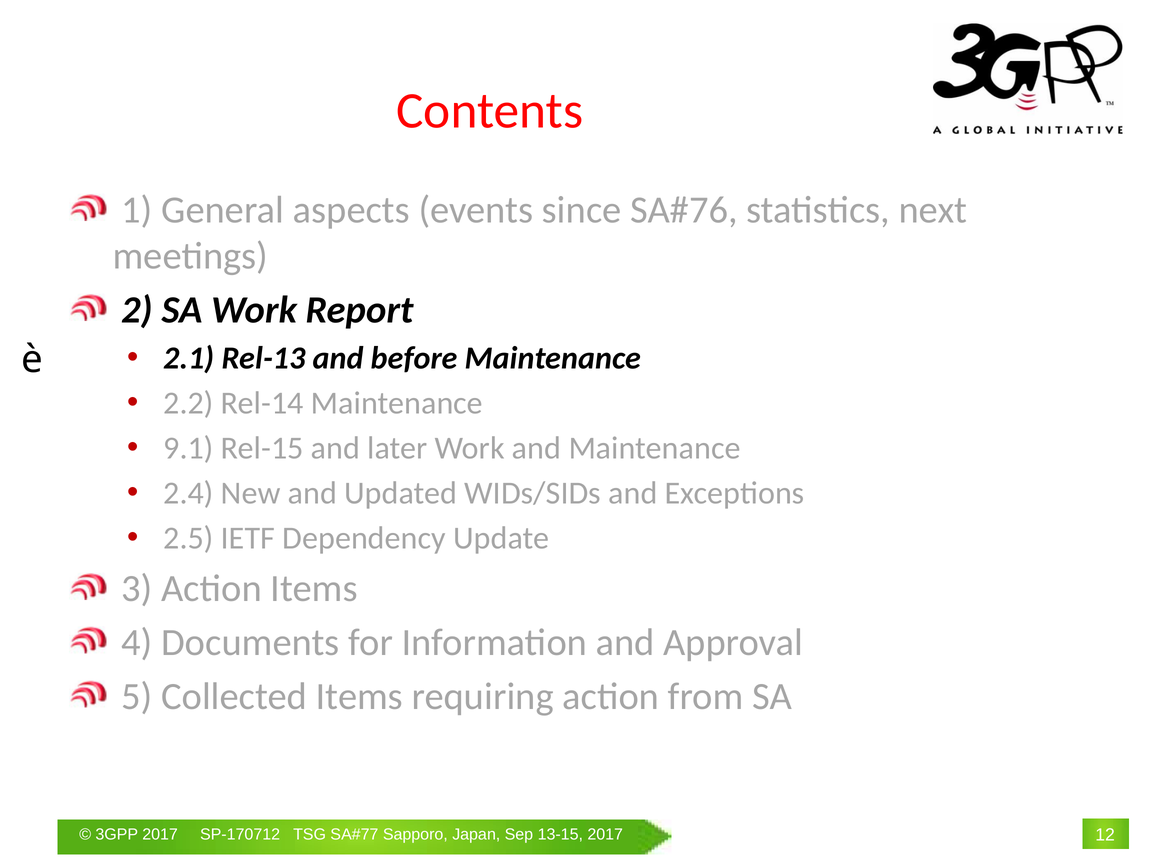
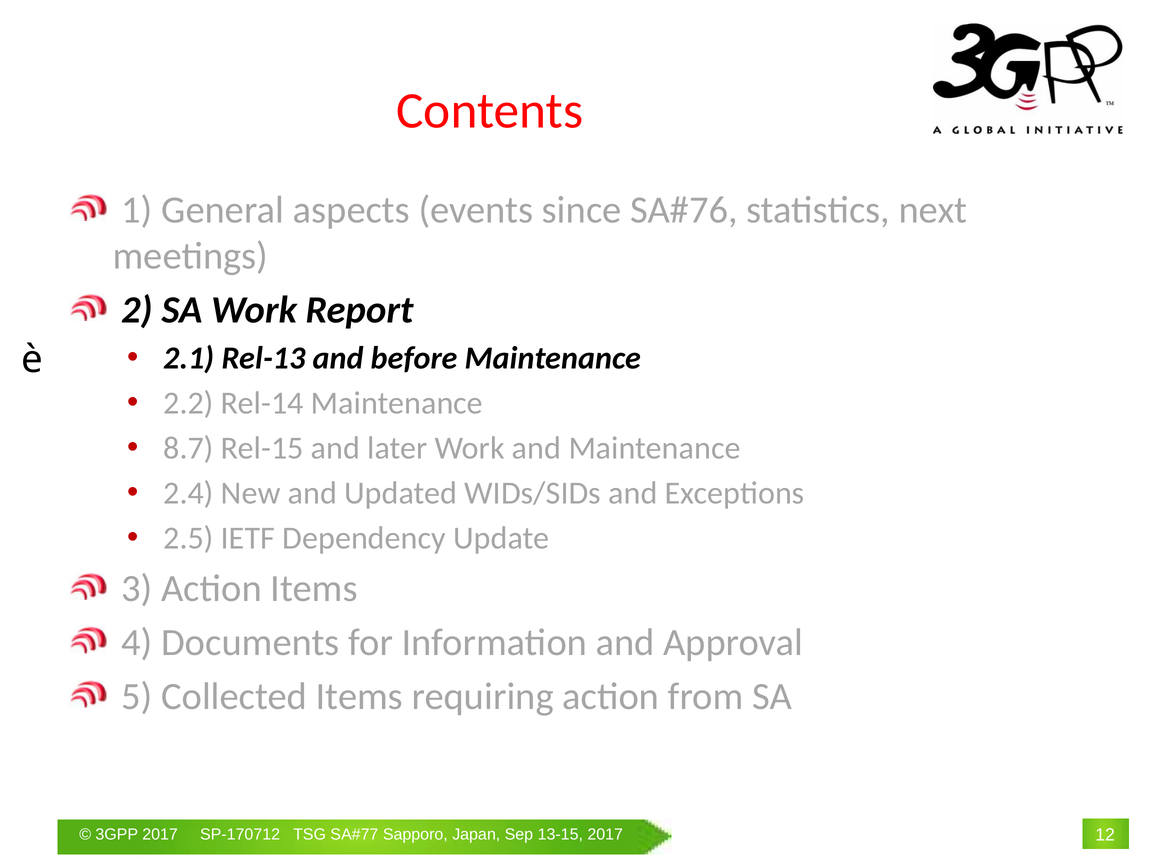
9.1: 9.1 -> 8.7
